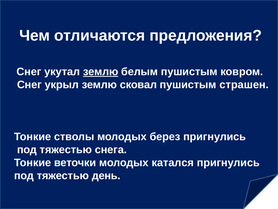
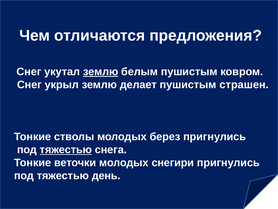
сковал: сковал -> делает
тяжестью at (66, 149) underline: none -> present
катался: катался -> снегири
